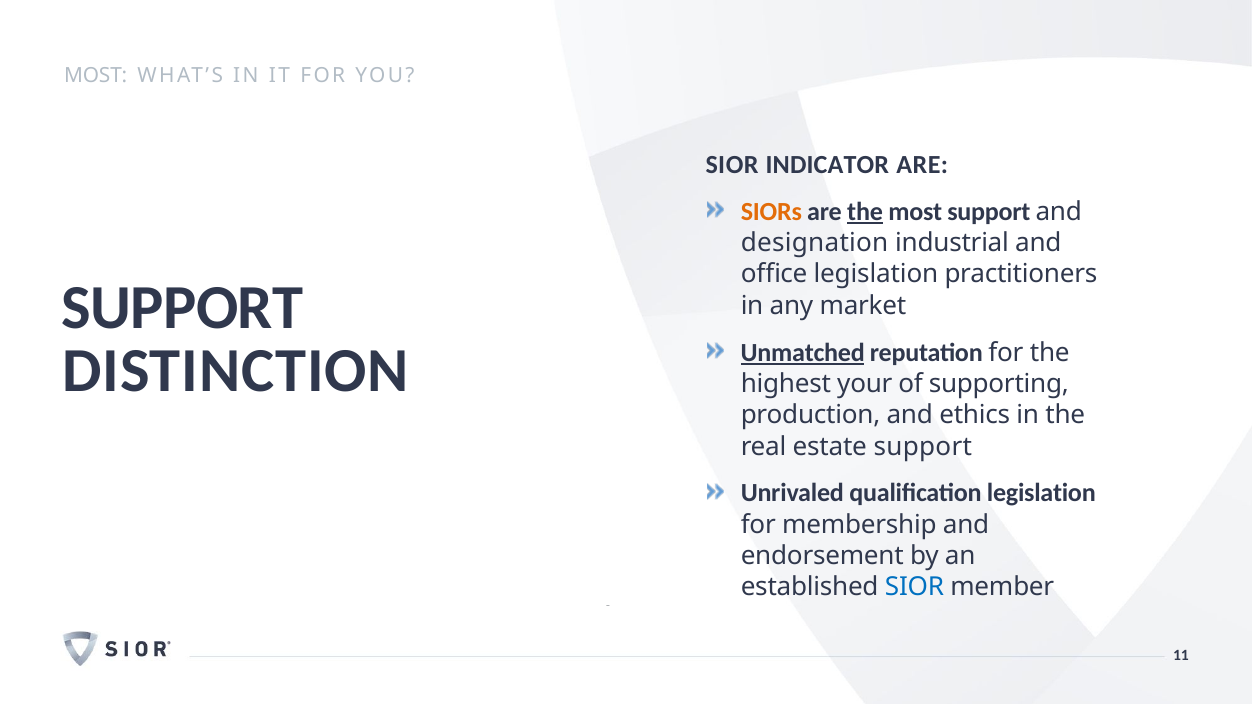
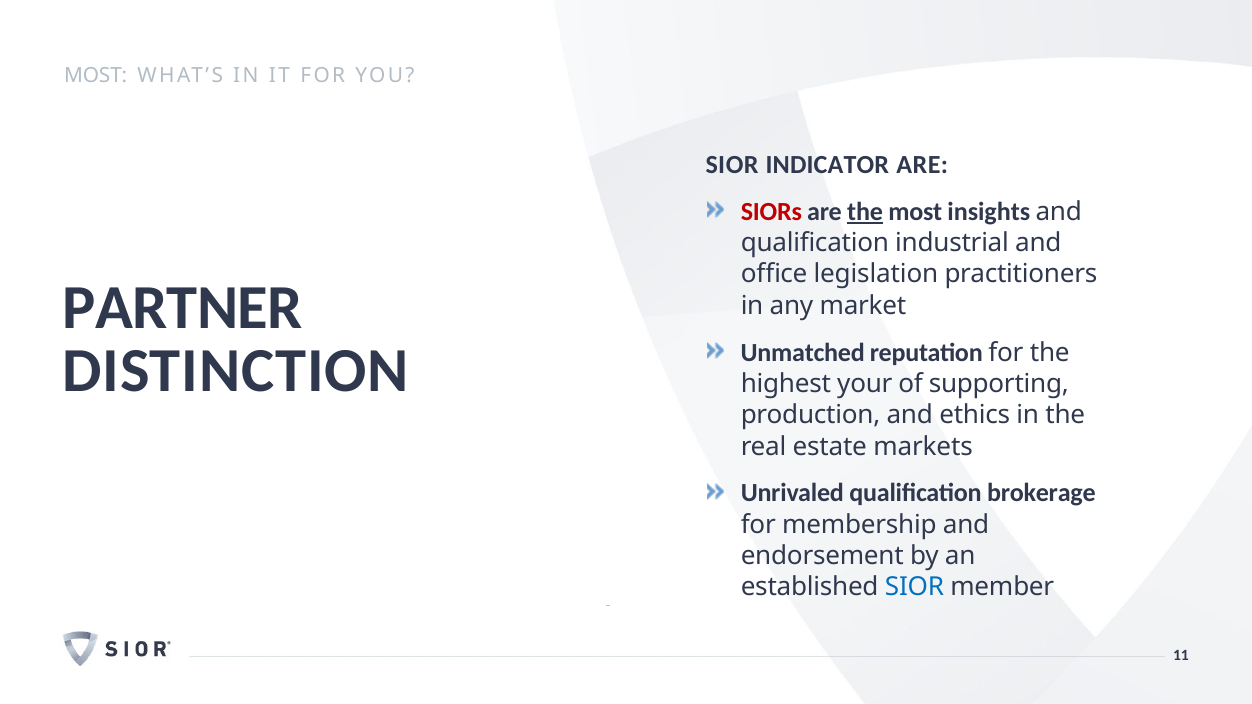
SIORs colour: orange -> red
most support: support -> insights
designation at (815, 243): designation -> qualification
SUPPORT at (183, 308): SUPPORT -> PARTNER
Unmatched underline: present -> none
estate support: support -> markets
qualification legislation: legislation -> brokerage
